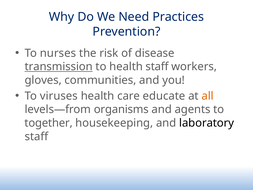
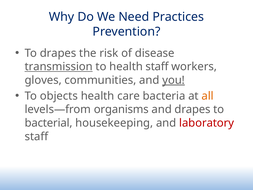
To nurses: nurses -> drapes
you underline: none -> present
viruses: viruses -> objects
educate: educate -> bacteria
and agents: agents -> drapes
together: together -> bacterial
laboratory colour: black -> red
